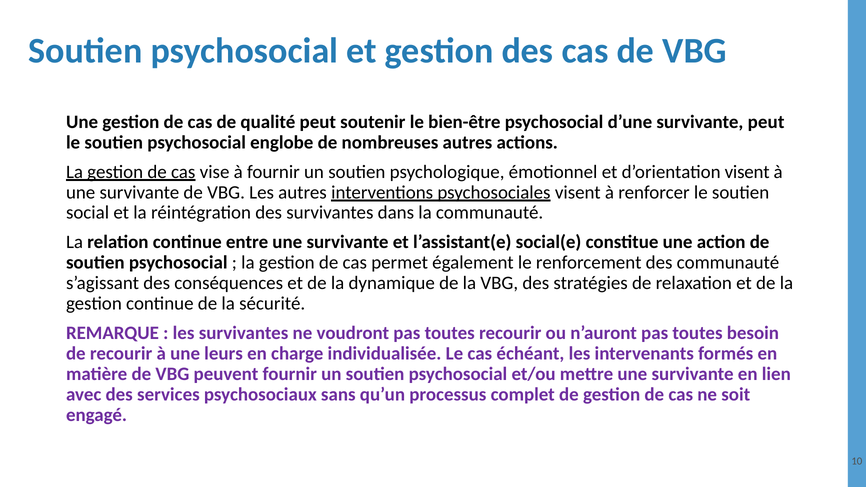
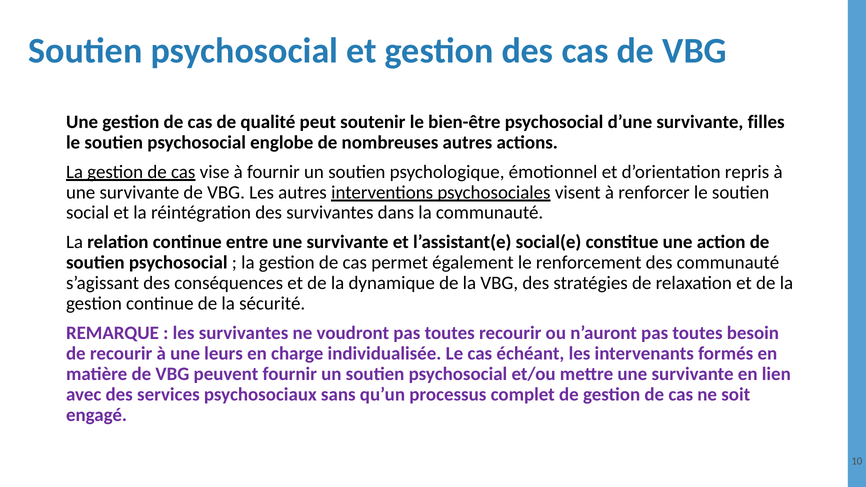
survivante peut: peut -> filles
d’orientation visent: visent -> repris
